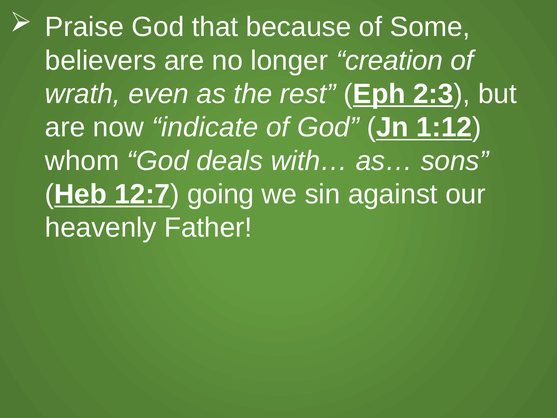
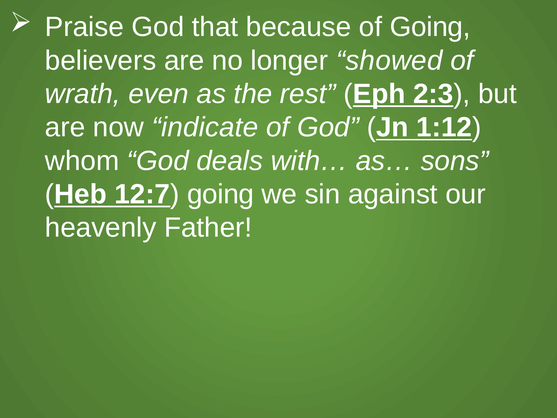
of Some: Some -> Going
creation: creation -> showed
